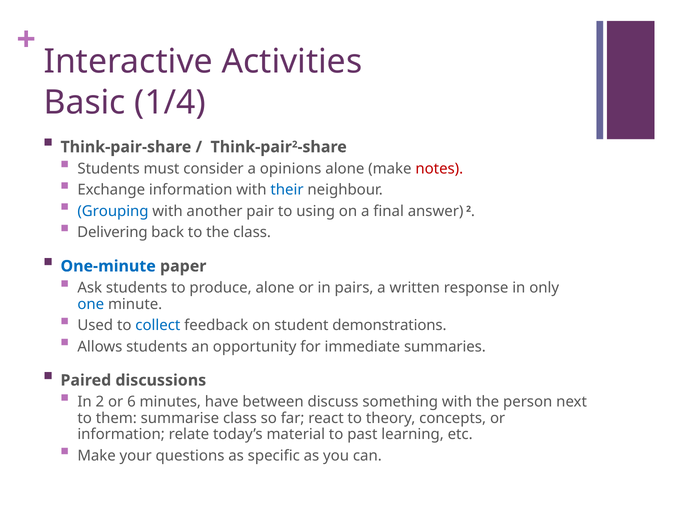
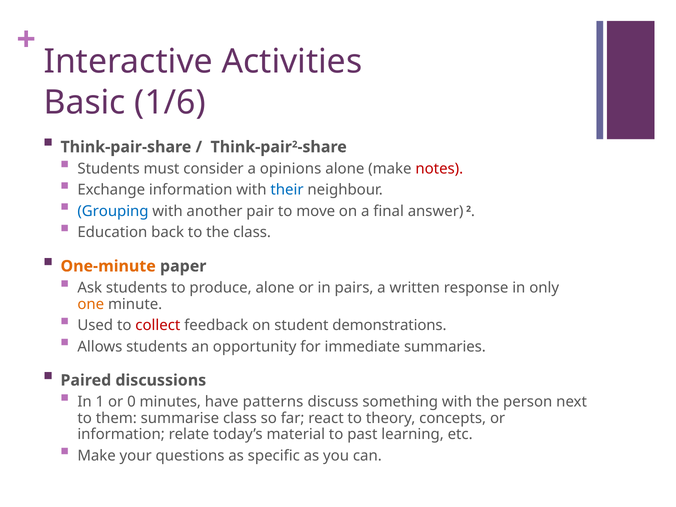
1/4: 1/4 -> 1/6
using: using -> move
Delivering: Delivering -> Education
One-minute colour: blue -> orange
one colour: blue -> orange
collect colour: blue -> red
In 2: 2 -> 1
6: 6 -> 0
between: between -> patterns
